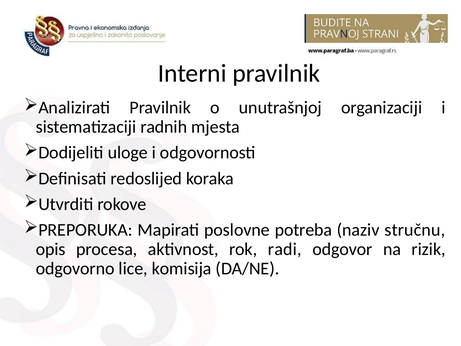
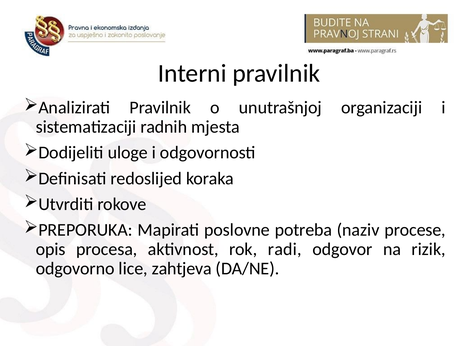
stručnu: stručnu -> procese
komisija: komisija -> zahtjeva
